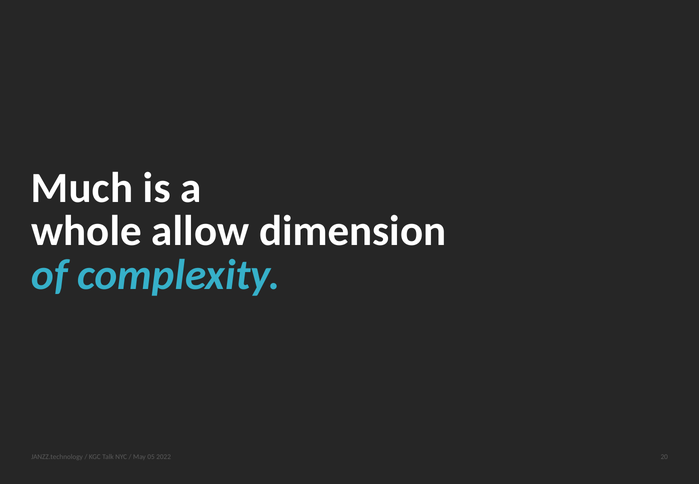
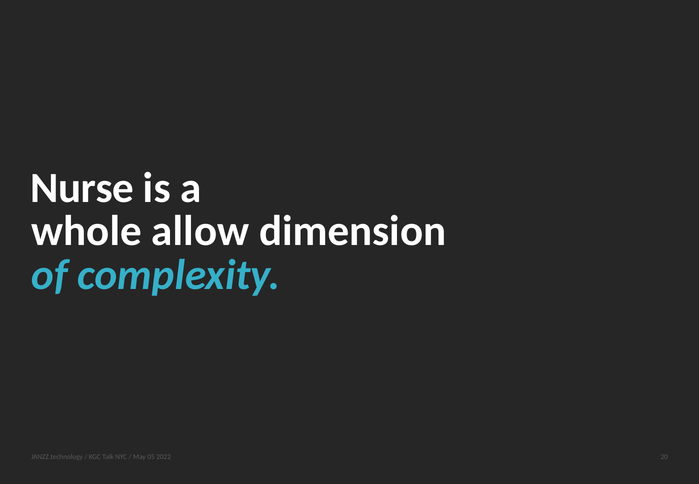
Much: Much -> Nurse
